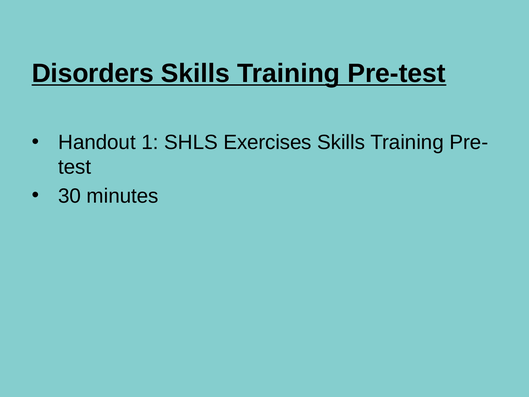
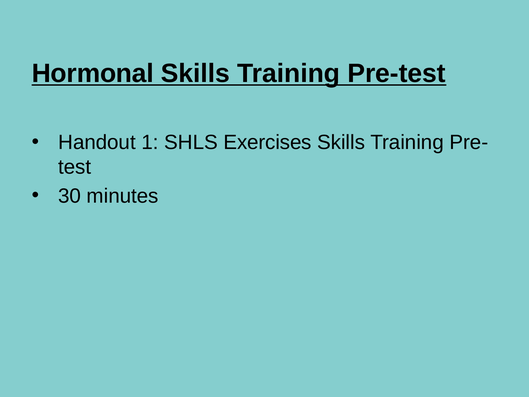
Disorders: Disorders -> Hormonal
